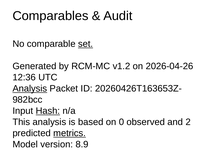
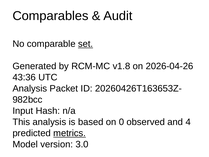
v1.2: v1.2 -> v1.8
12:36: 12:36 -> 43:36
Analysis at (30, 88) underline: present -> none
Hash underline: present -> none
2: 2 -> 4
8.9: 8.9 -> 3.0
